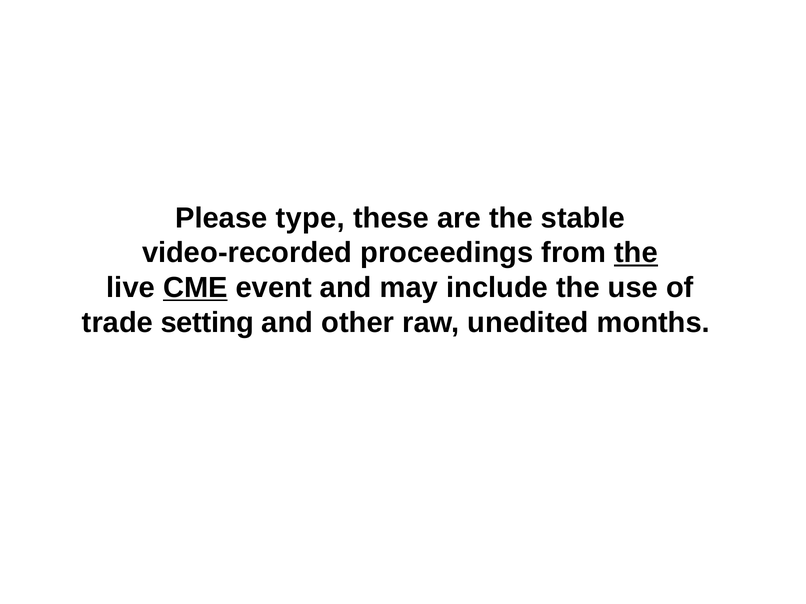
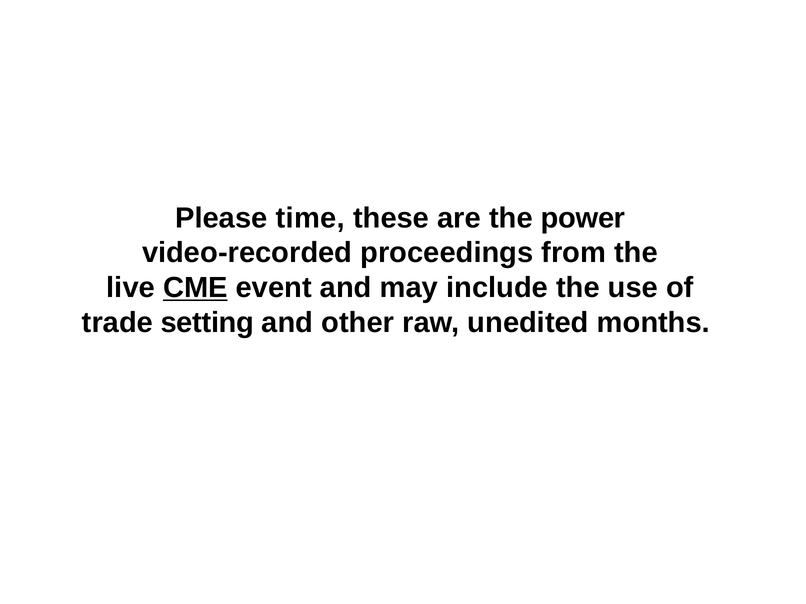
type: type -> time
stable: stable -> power
the at (636, 253) underline: present -> none
